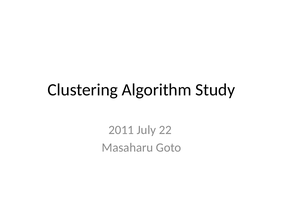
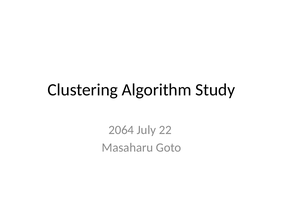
2011: 2011 -> 2064
